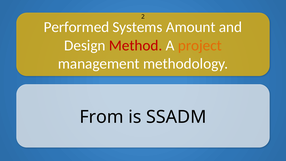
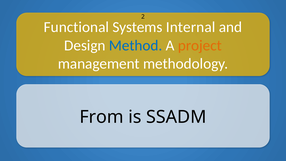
Performed: Performed -> Functional
Amount: Amount -> Internal
Method colour: red -> blue
